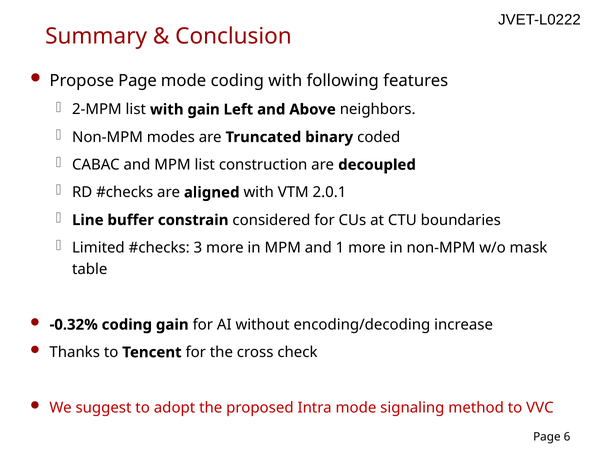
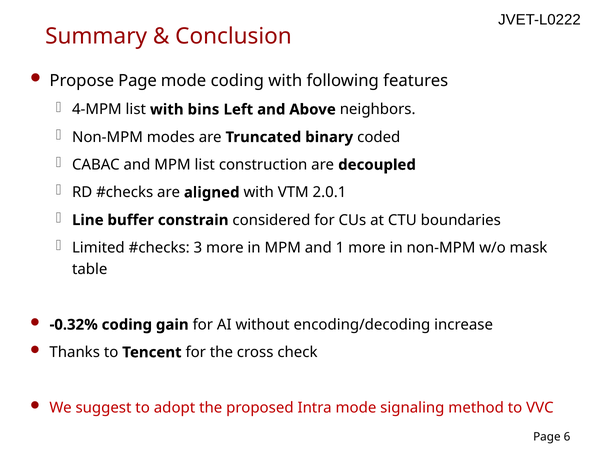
2-MPM: 2-MPM -> 4-MPM
with gain: gain -> bins
